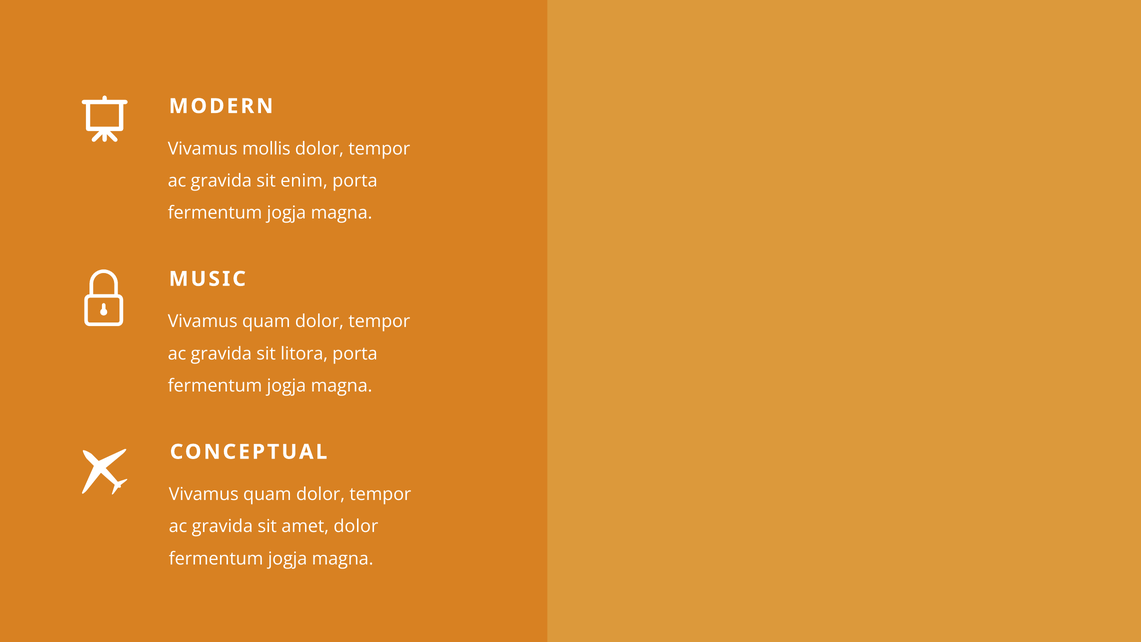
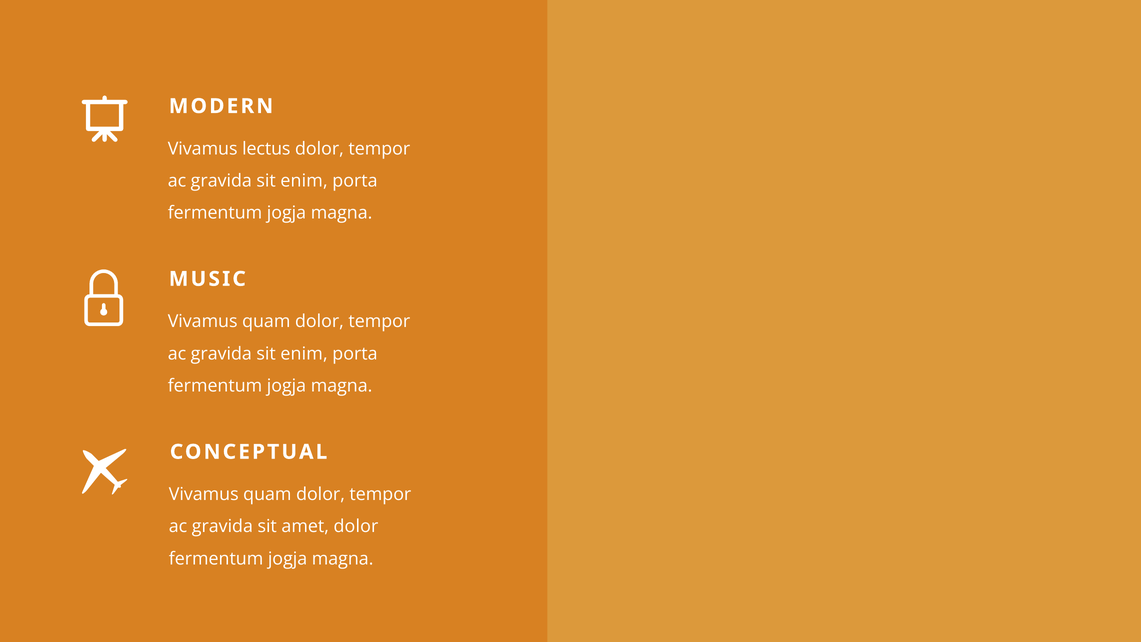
mollis: mollis -> lectus
litora at (304, 354): litora -> enim
